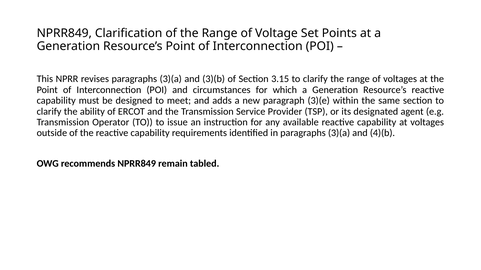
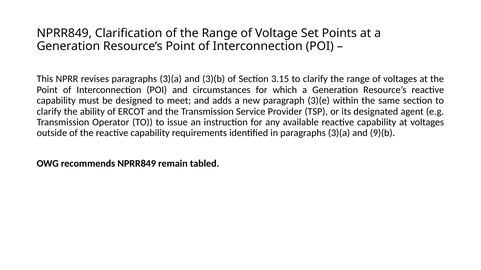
4)(b: 4)(b -> 9)(b
